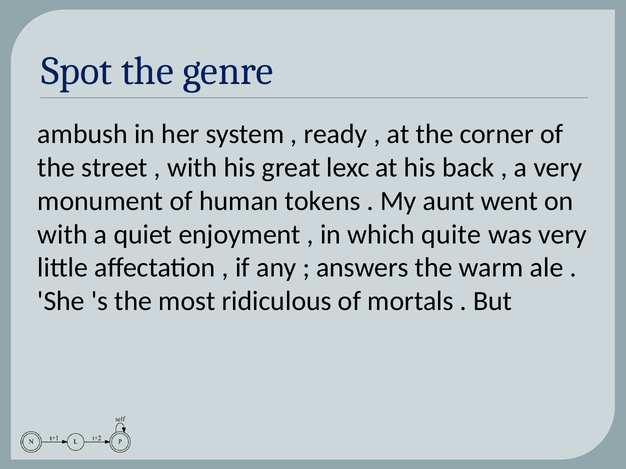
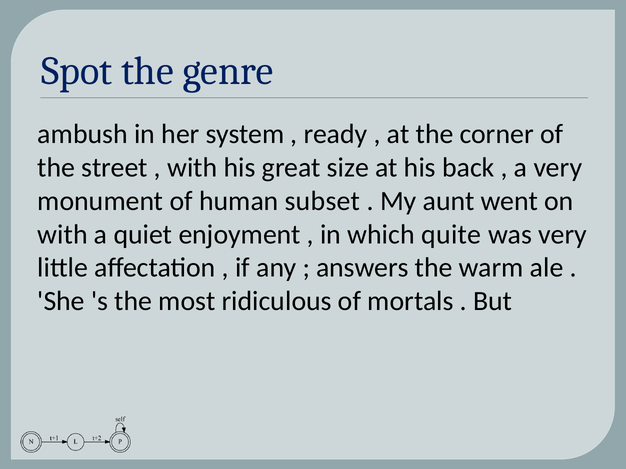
lexc: lexc -> size
tokens: tokens -> subset
